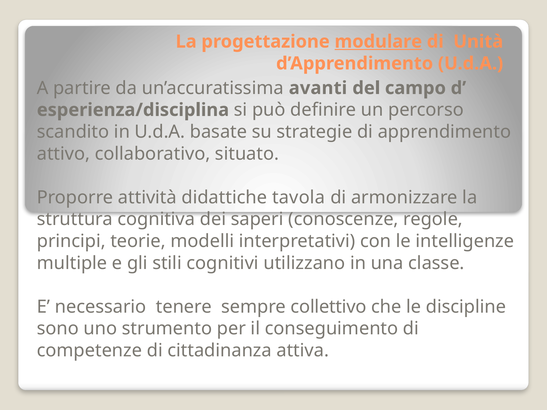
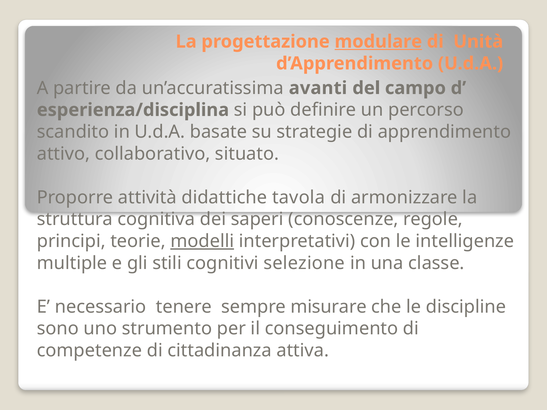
modelli underline: none -> present
utilizzano: utilizzano -> selezione
collettivo: collettivo -> misurare
